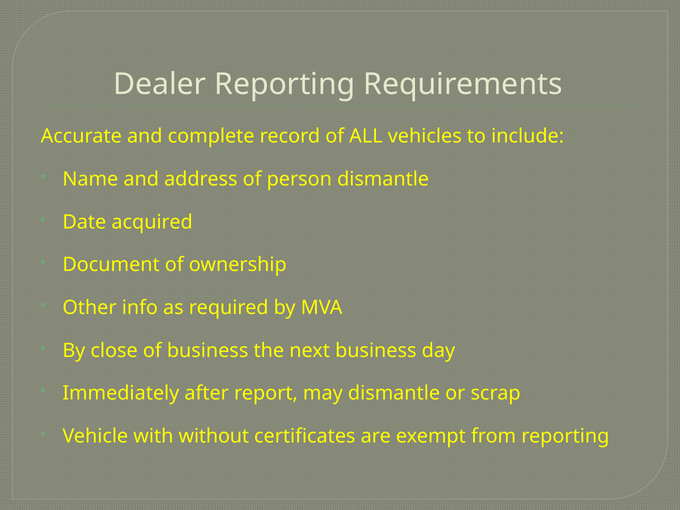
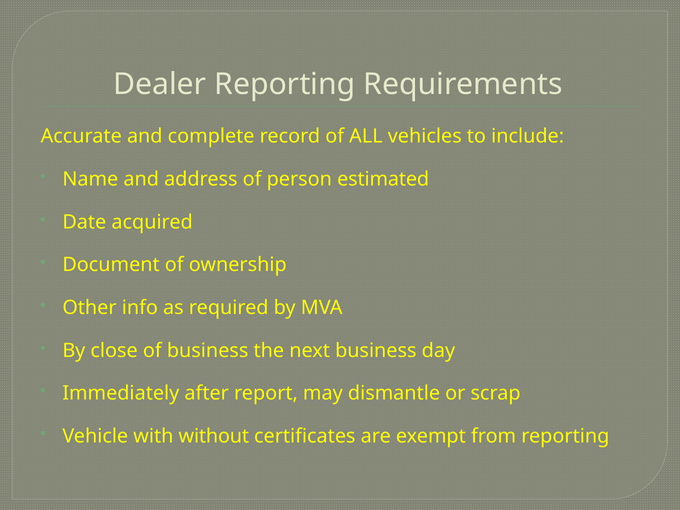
person dismantle: dismantle -> estimated
